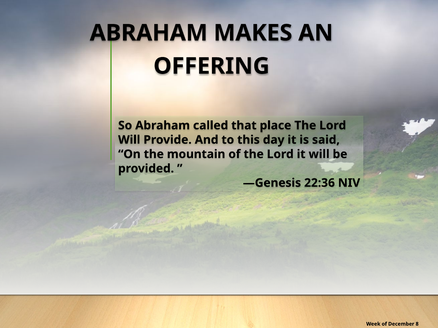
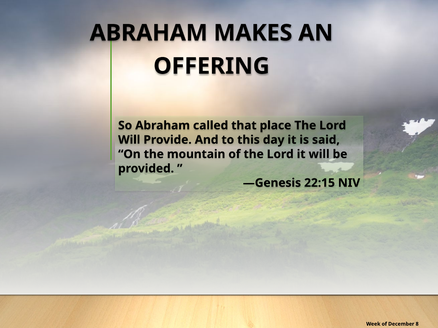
22:36: 22:36 -> 22:15
